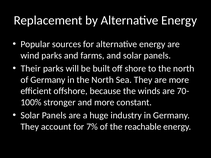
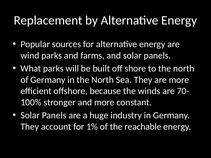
Their: Their -> What
7%: 7% -> 1%
